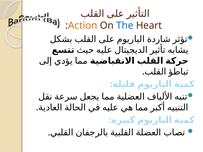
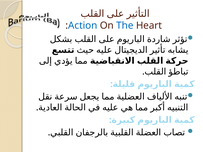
Action colour: orange -> blue
